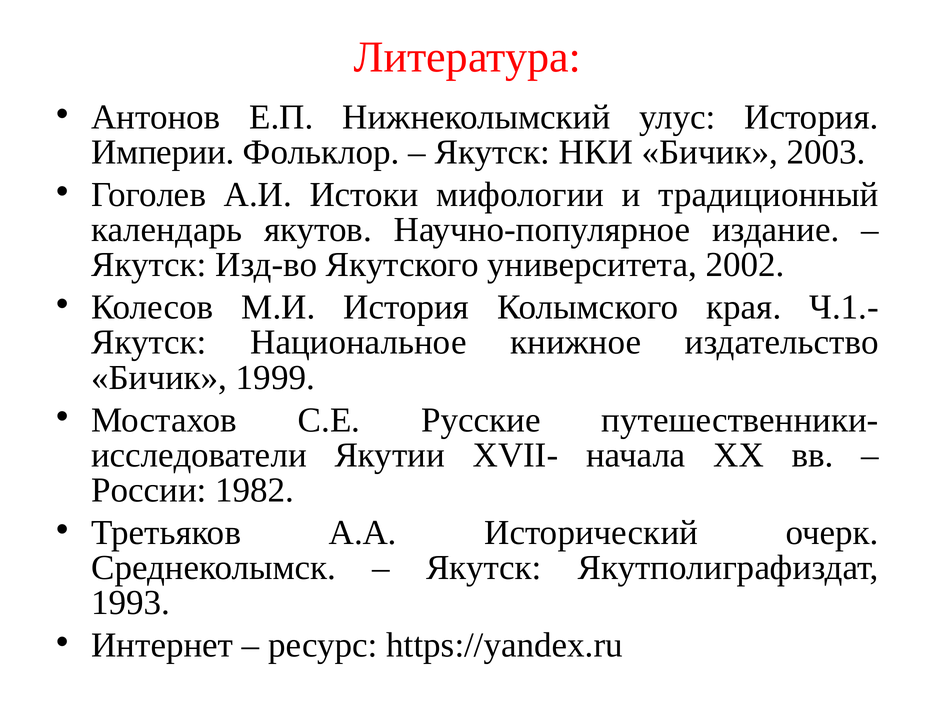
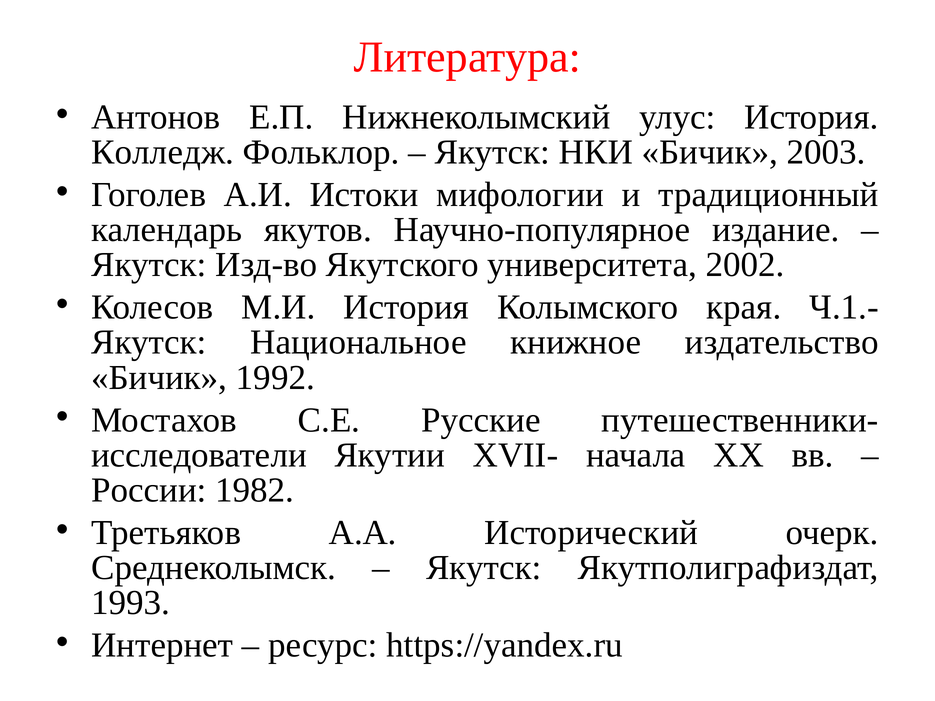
Империи: Империи -> Колледж
1999: 1999 -> 1992
